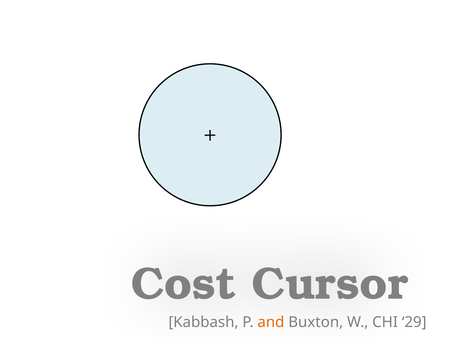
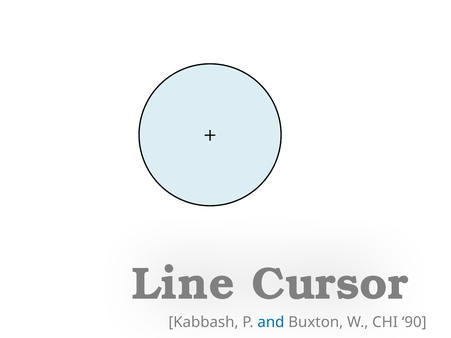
Cost: Cost -> Line
and colour: orange -> blue
29: 29 -> 90
